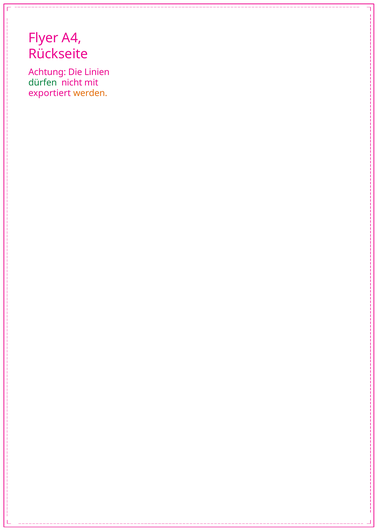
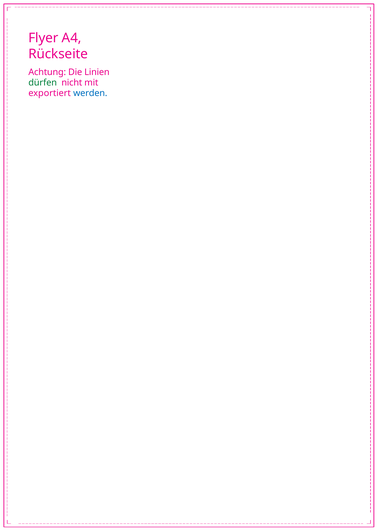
werden colour: orange -> blue
